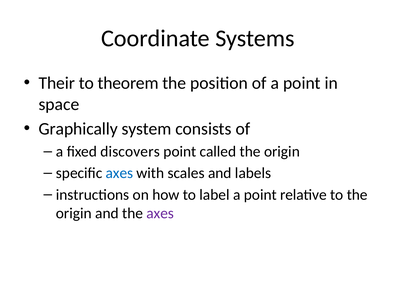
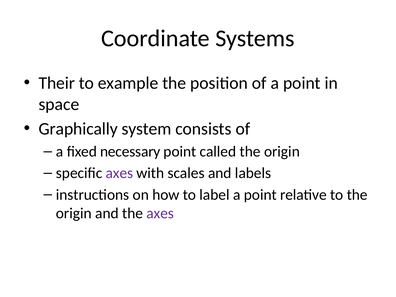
theorem: theorem -> example
discovers: discovers -> necessary
axes at (119, 173) colour: blue -> purple
